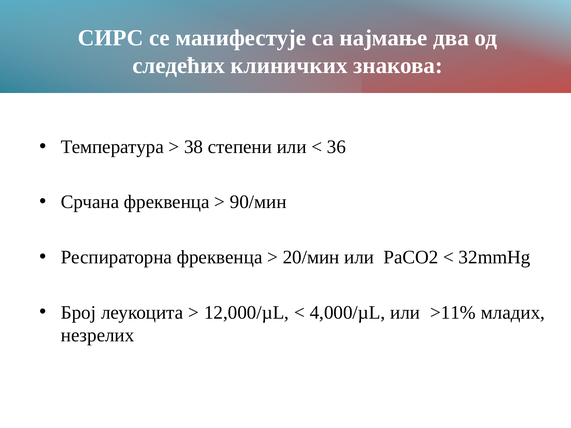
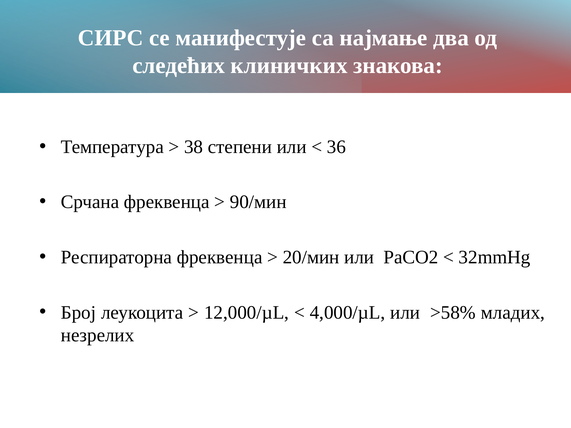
>11%: >11% -> >58%
